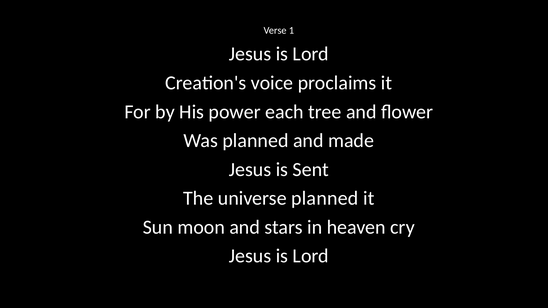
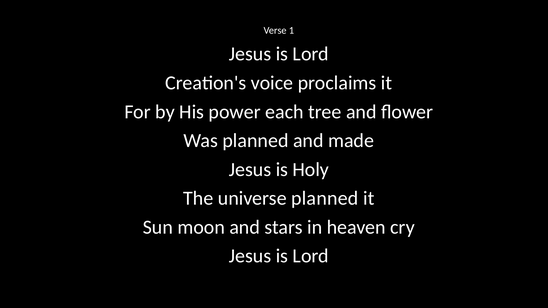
Sent: Sent -> Holy
